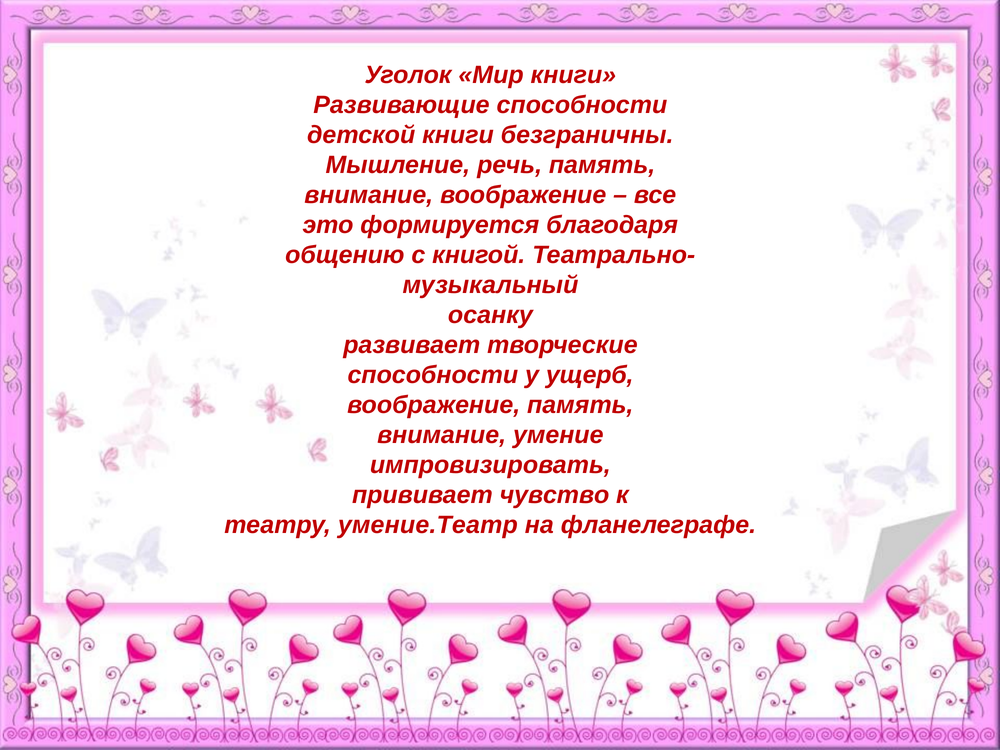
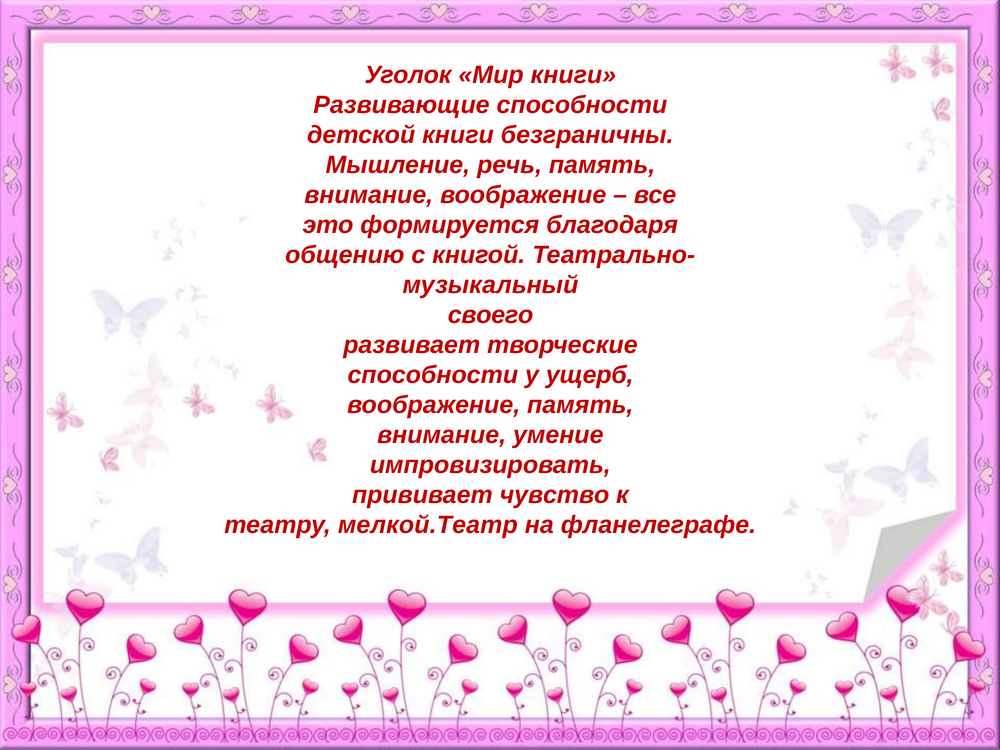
осанку: осанку -> своего
умение.Театр: умение.Театр -> мелкой.Театр
